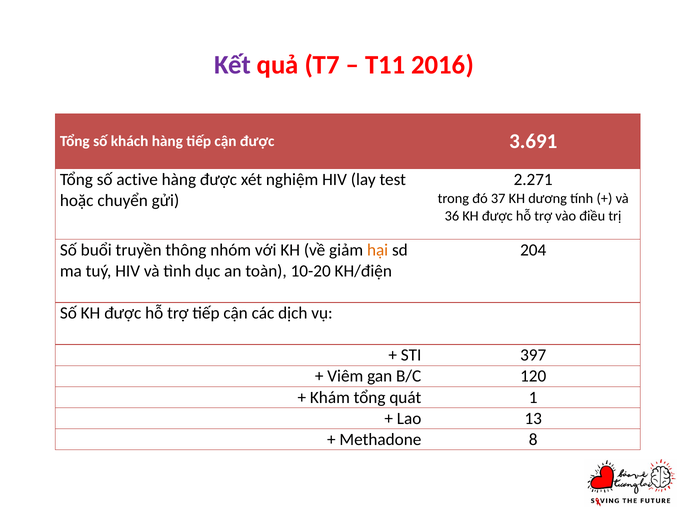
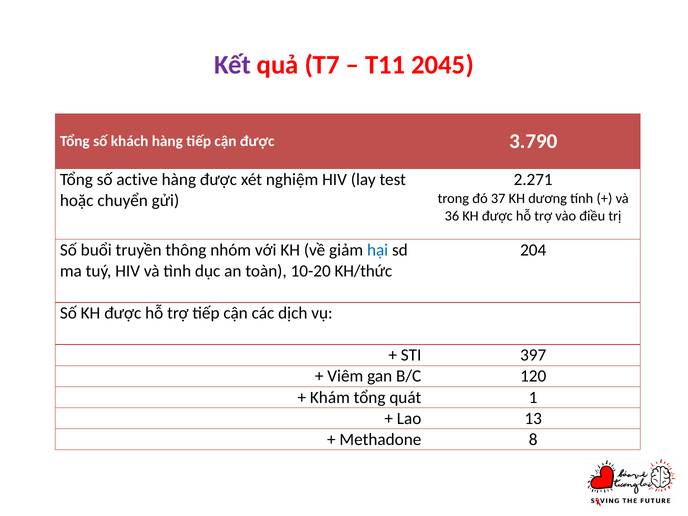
2016: 2016 -> 2045
3.691: 3.691 -> 3.790
hại colour: orange -> blue
KH/điện: KH/điện -> KH/thức
